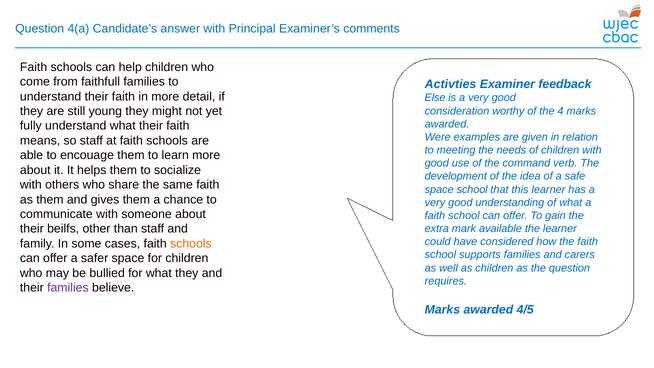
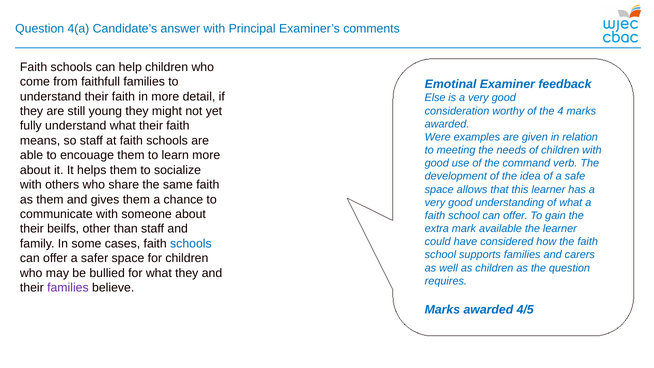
Activties: Activties -> Emotinal
space school: school -> allows
schools at (191, 244) colour: orange -> blue
